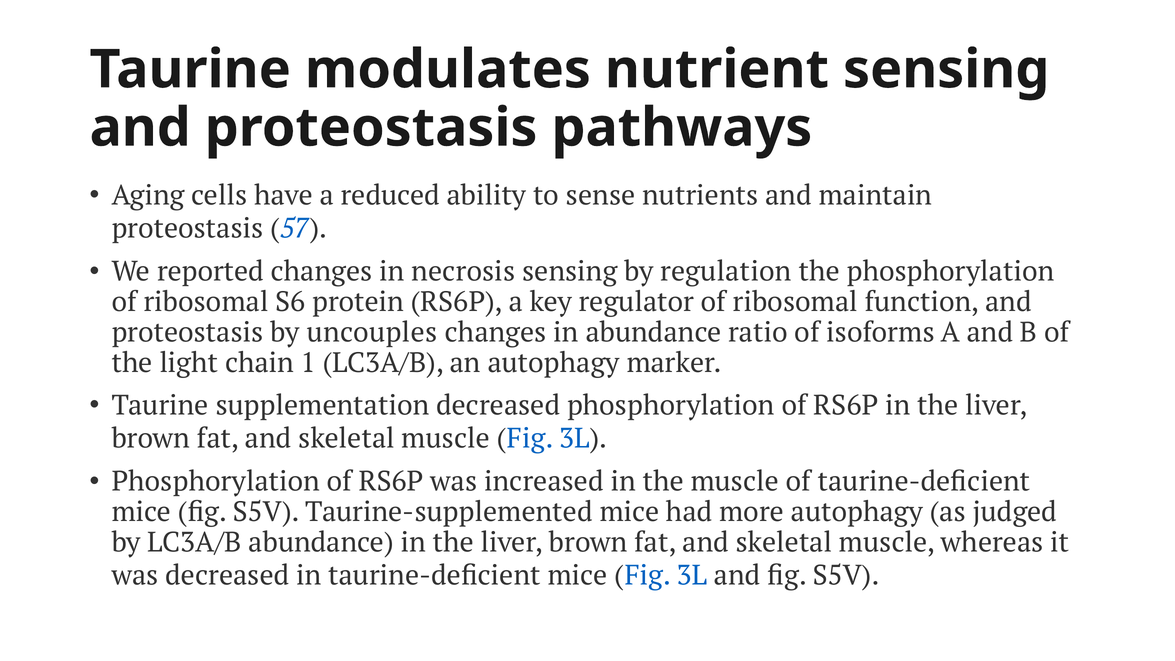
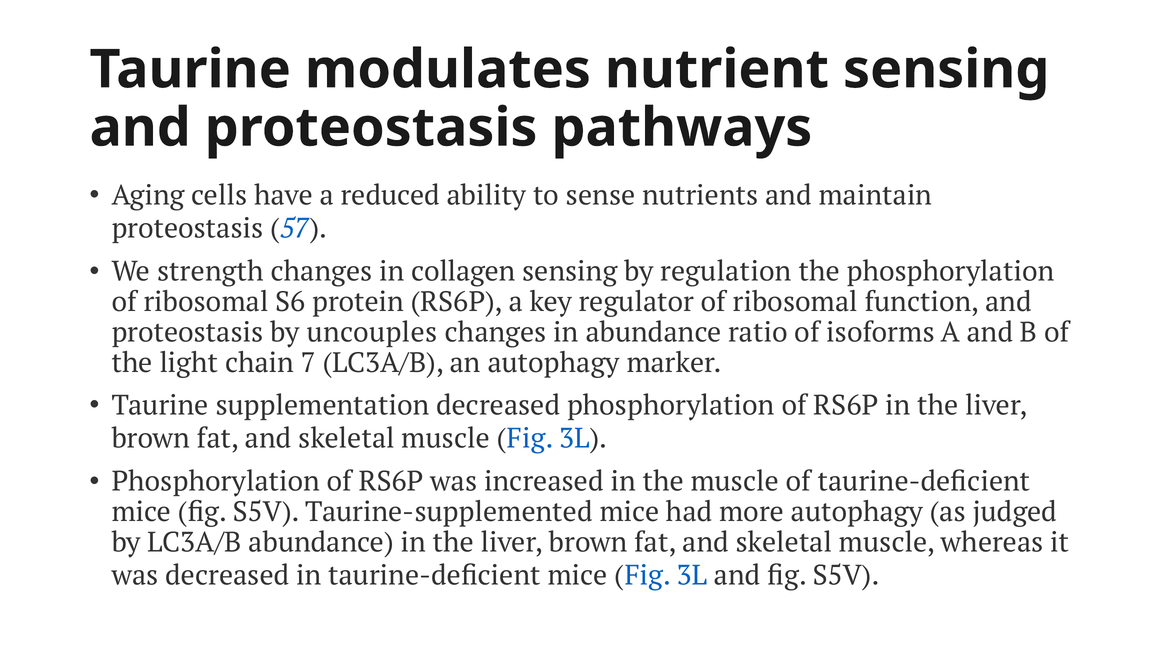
reported: reported -> strength
necrosis: necrosis -> collagen
1: 1 -> 7
